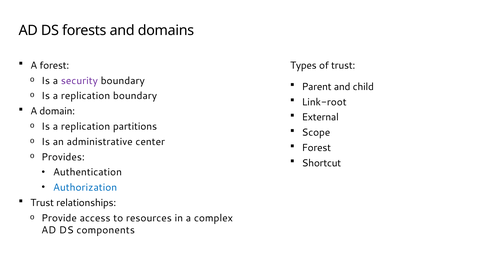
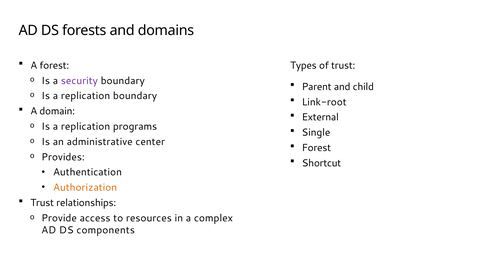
partitions: partitions -> programs
Scope: Scope -> Single
Authorization colour: blue -> orange
